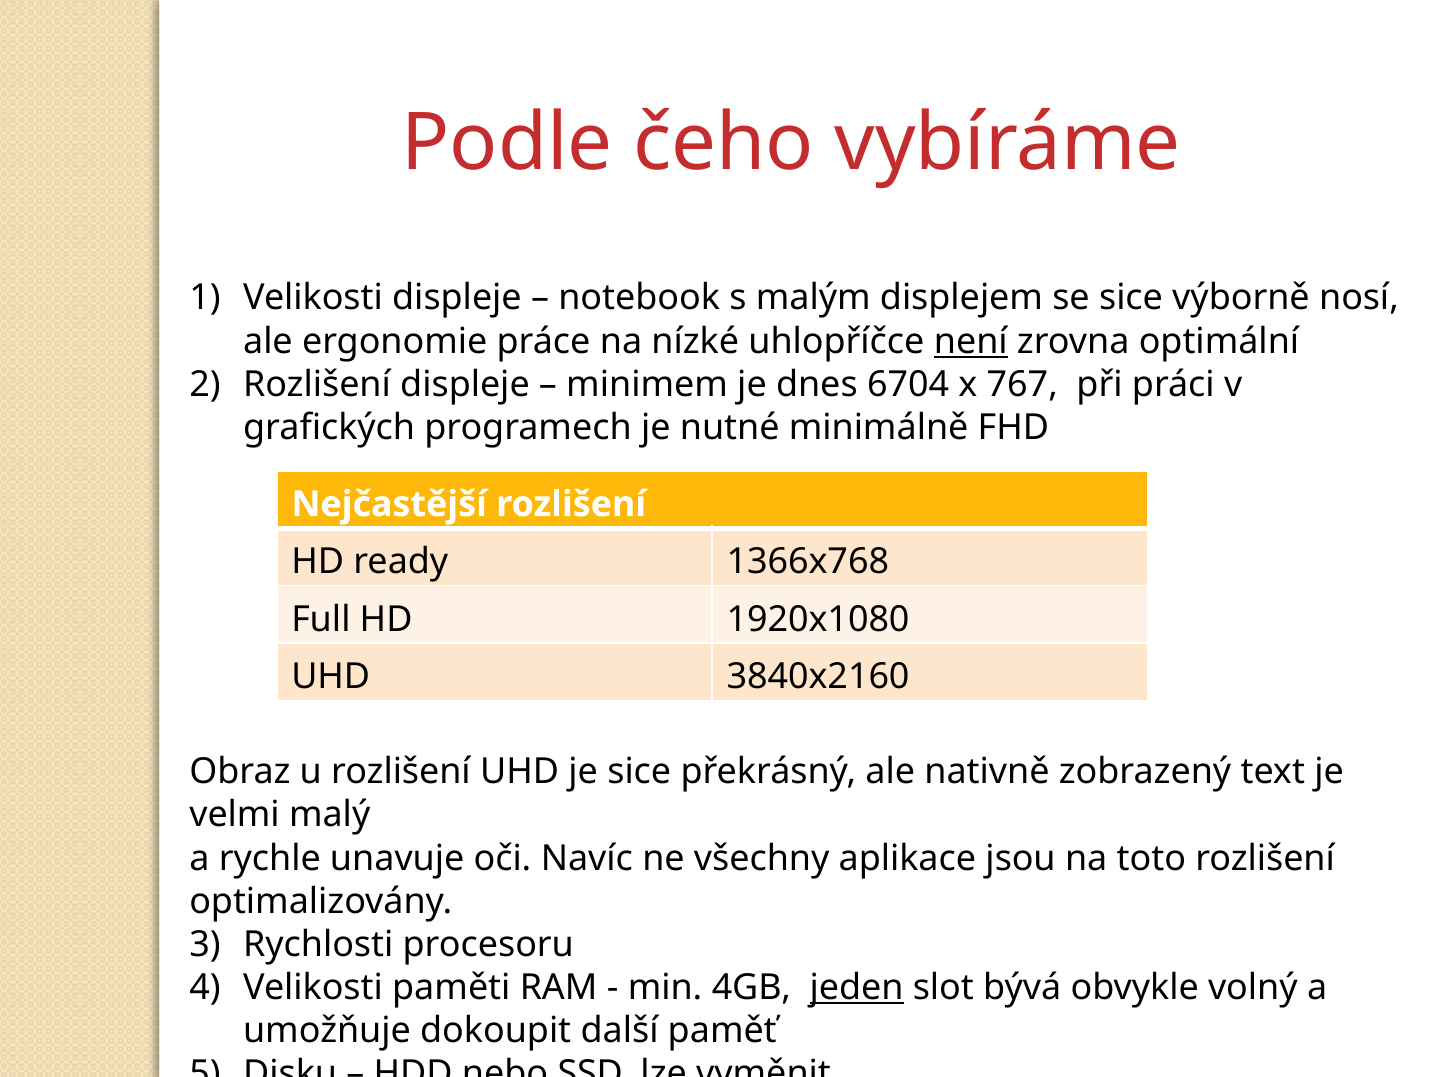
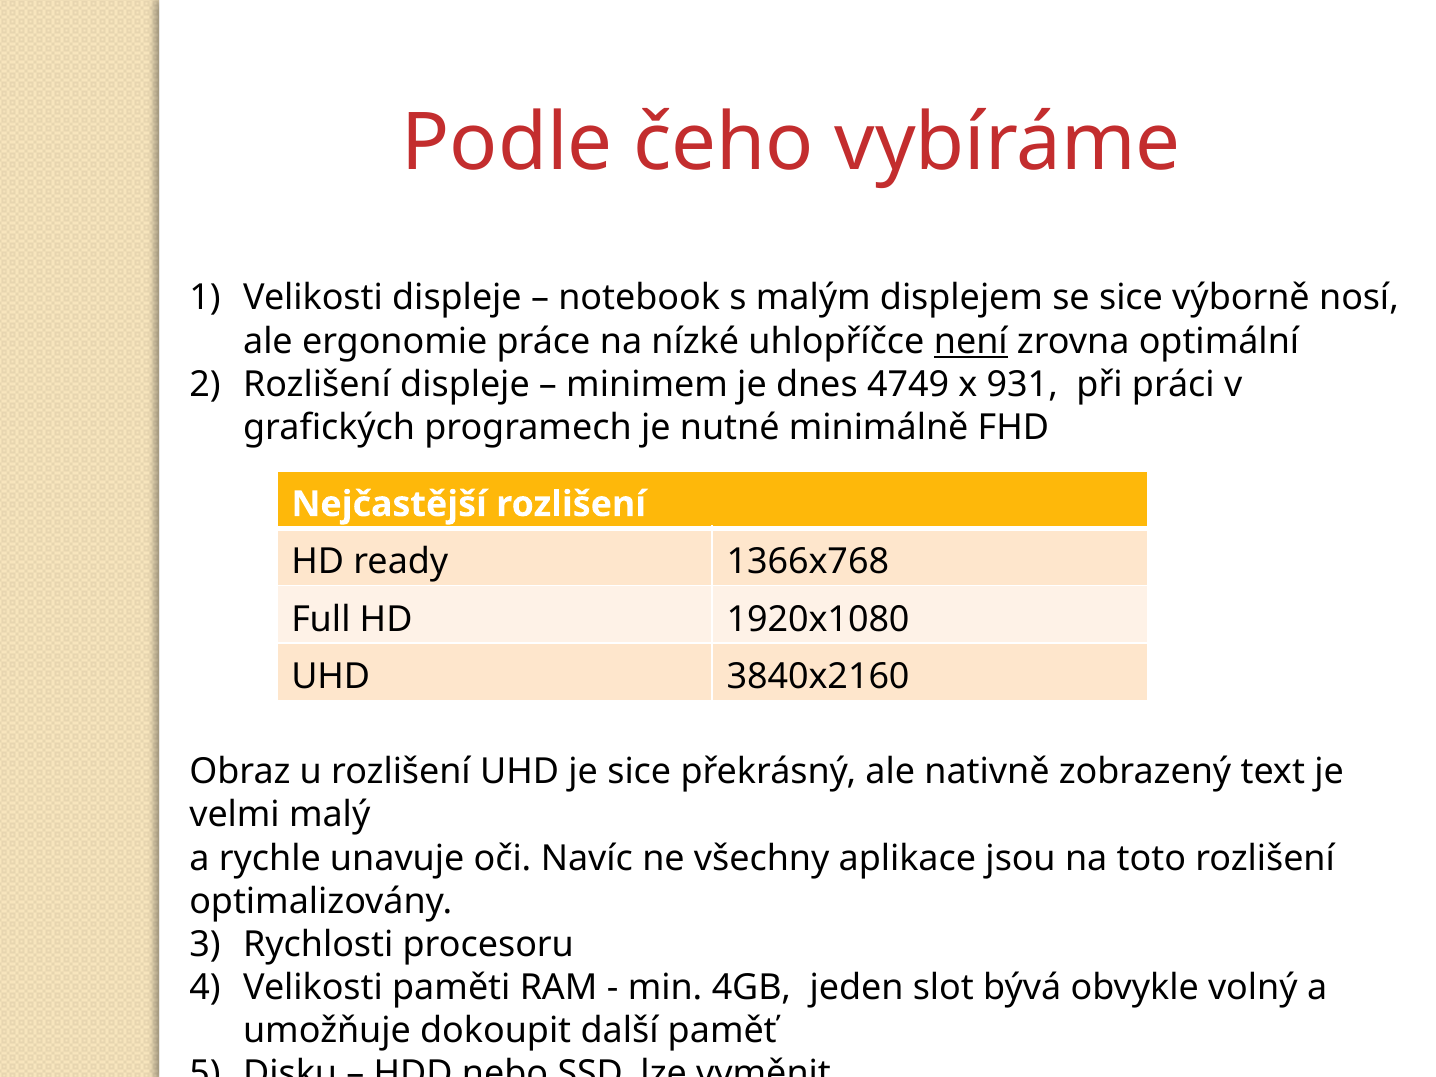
6704: 6704 -> 4749
767: 767 -> 931
jeden underline: present -> none
